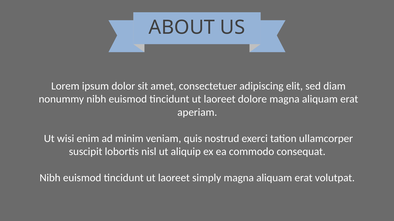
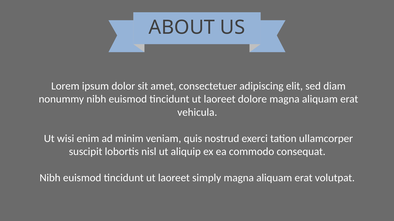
aperiam: aperiam -> vehicula
